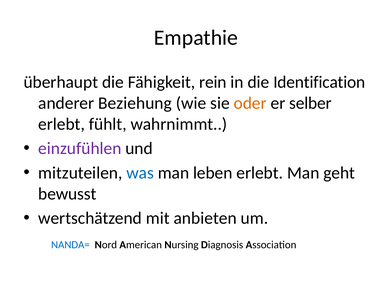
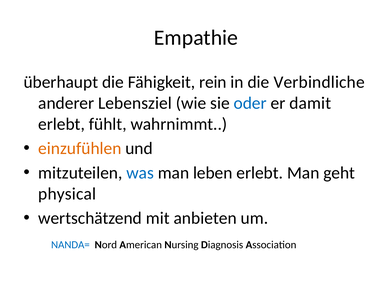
Identification: Identification -> Verbindliche
Beziehung: Beziehung -> Lebensziel
oder colour: orange -> blue
selber: selber -> damit
einzufühlen colour: purple -> orange
bewusst: bewusst -> physical
